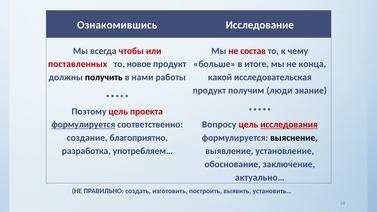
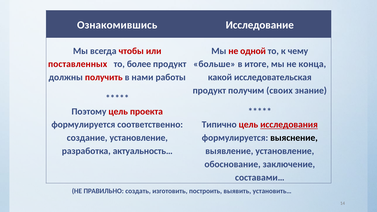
состав: состав -> одной
новое: новое -> более
получить colour: black -> red
люди: люди -> своих
формулируется at (83, 125) underline: present -> none
Вопросу: Вопросу -> Типично
создание благоприятно: благоприятно -> установление
употребляем…: употребляем… -> актуальность…
актуально…: актуально… -> составами…
